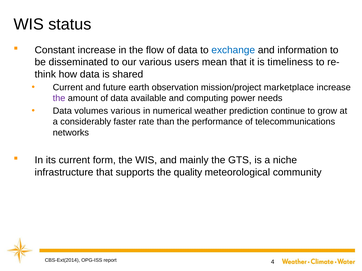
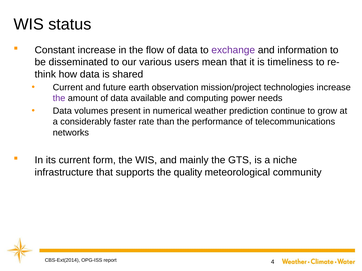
exchange colour: blue -> purple
marketplace: marketplace -> technologies
volumes various: various -> present
